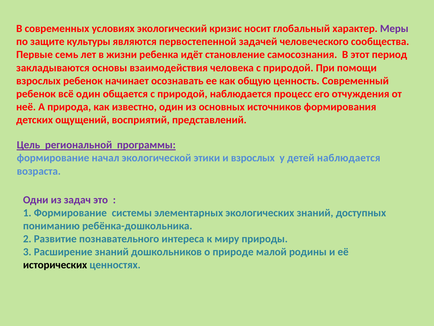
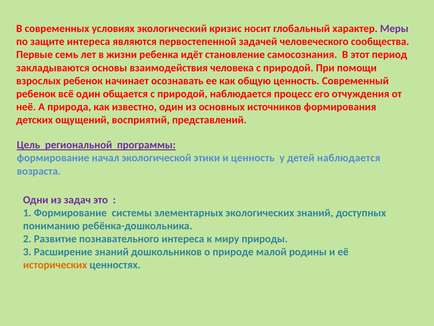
защите культуры: культуры -> интереса
и взрослых: взрослых -> ценность
исторических colour: black -> orange
